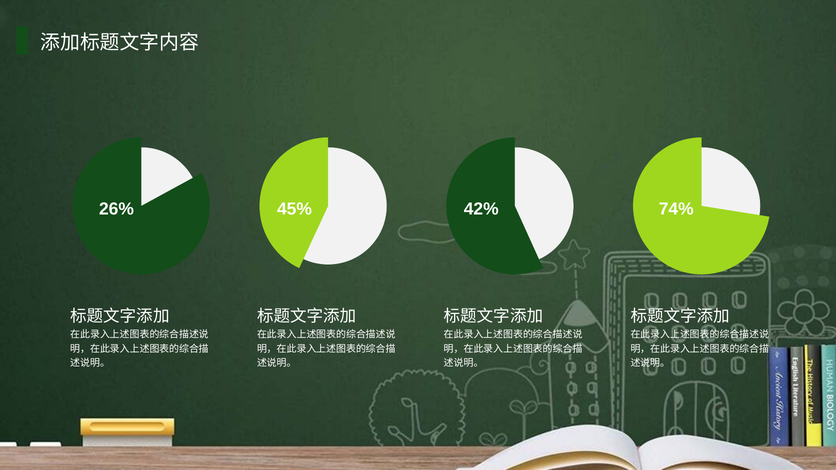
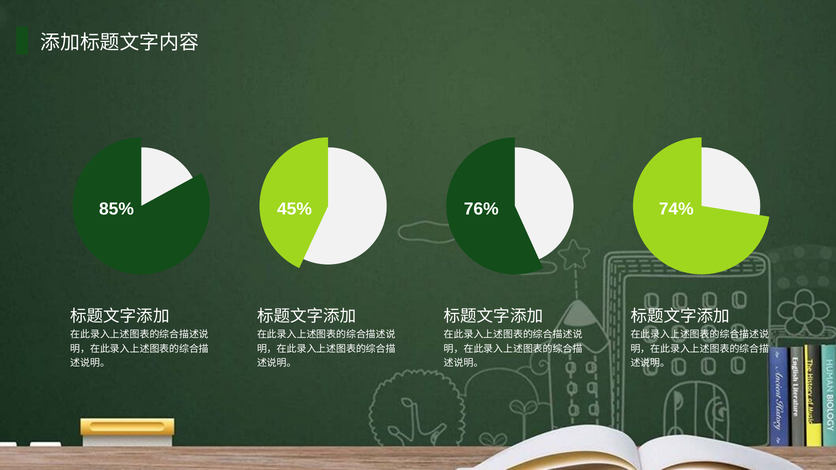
26%: 26% -> 85%
42%: 42% -> 76%
